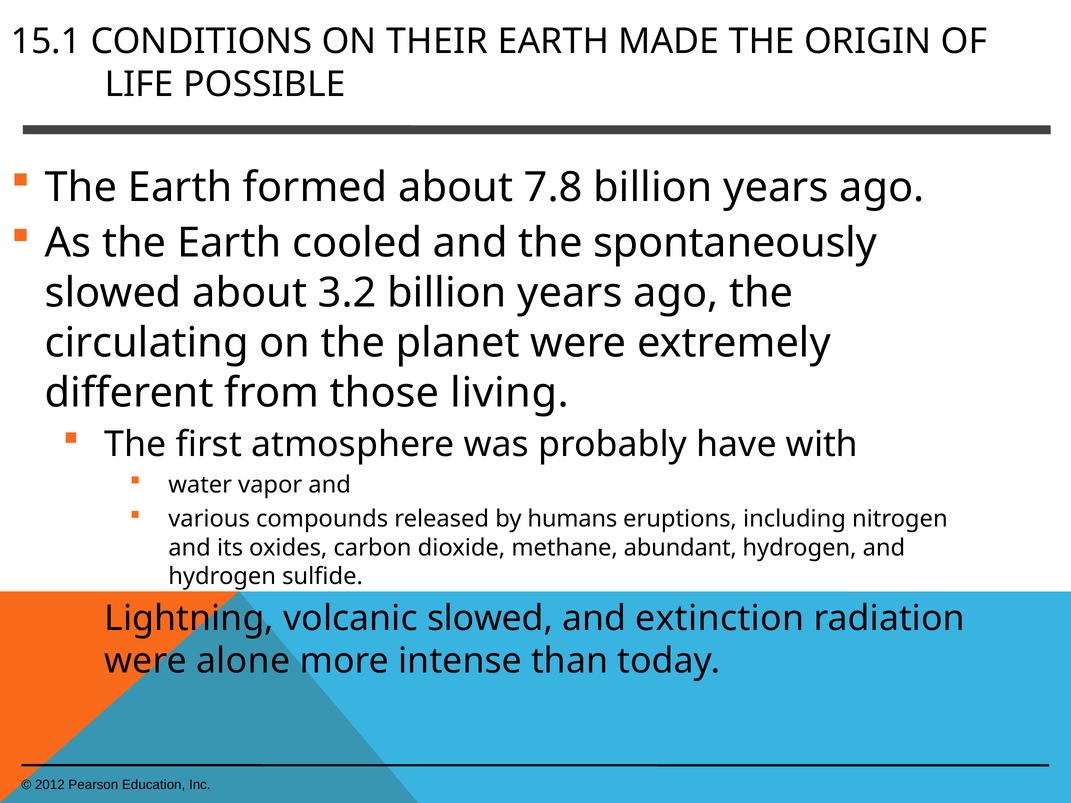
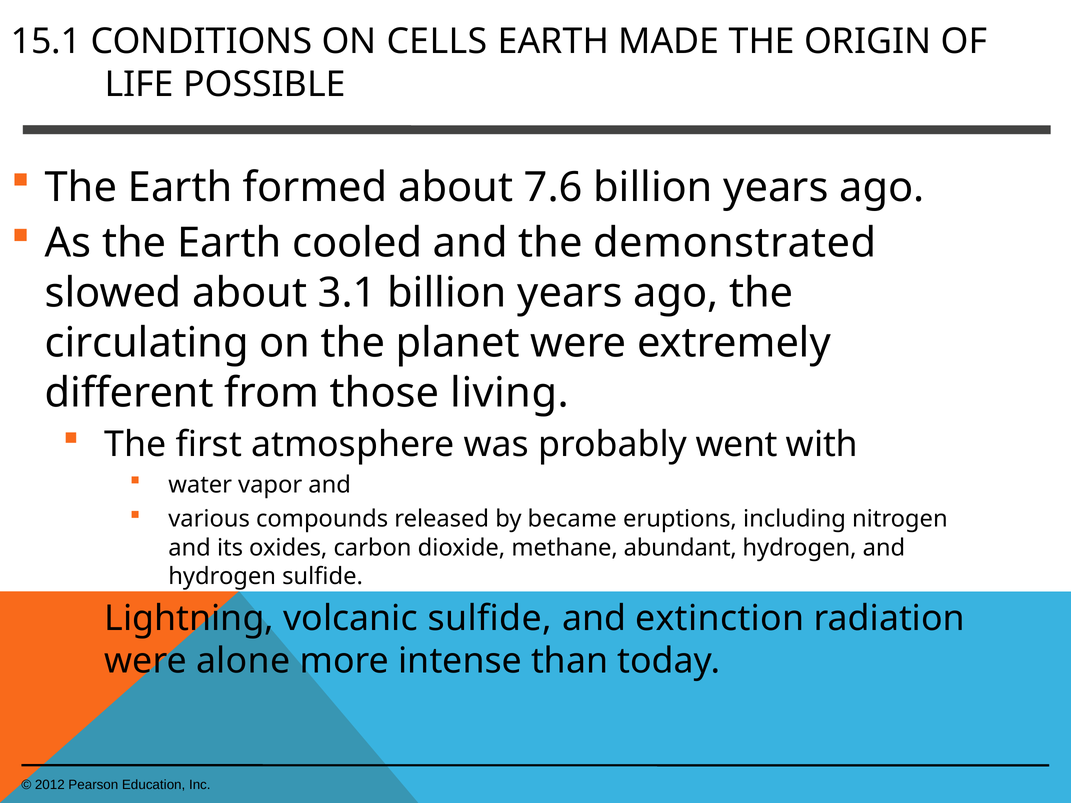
THEIR: THEIR -> CELLS
7.8: 7.8 -> 7.6
spontaneously: spontaneously -> demonstrated
3.2: 3.2 -> 3.1
have: have -> went
humans: humans -> became
volcanic slowed: slowed -> sulfide
